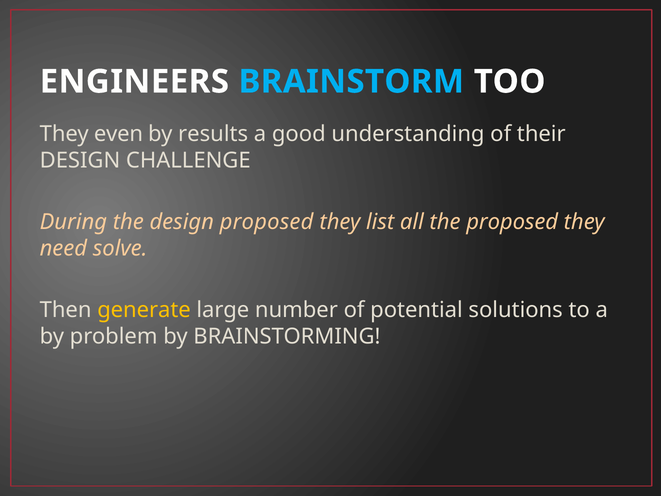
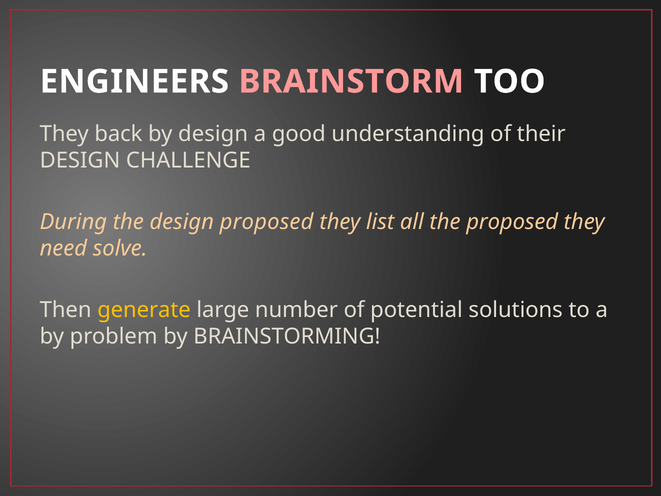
BRAINSTORM colour: light blue -> pink
even: even -> back
by results: results -> design
